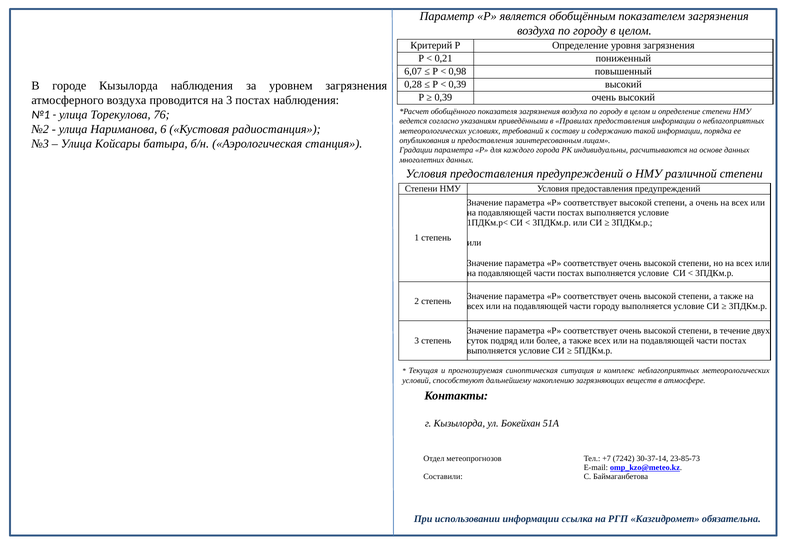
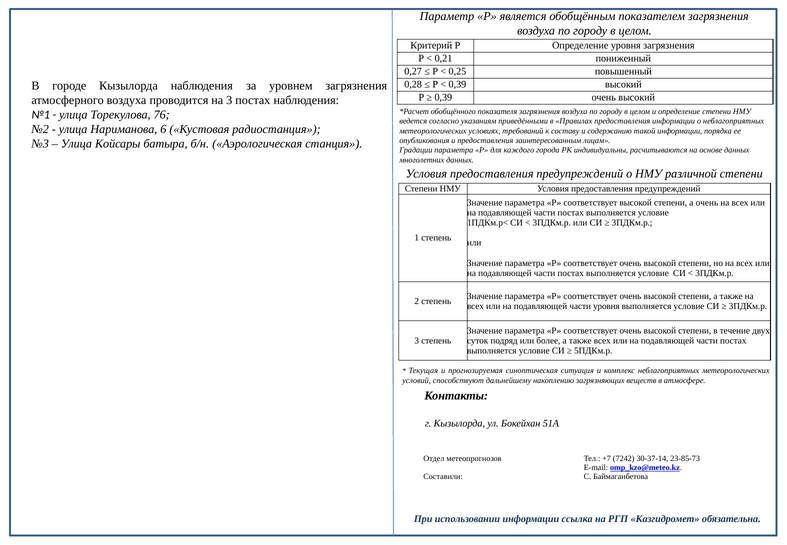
6,07: 6,07 -> 0,27
0,98: 0,98 -> 0,25
части городу: городу -> уровня
